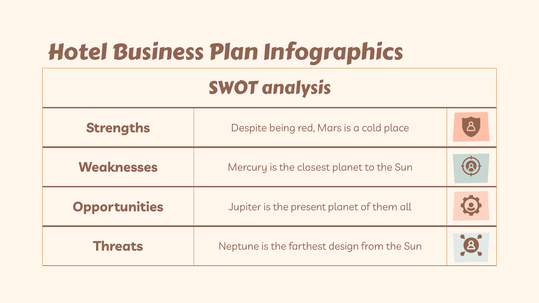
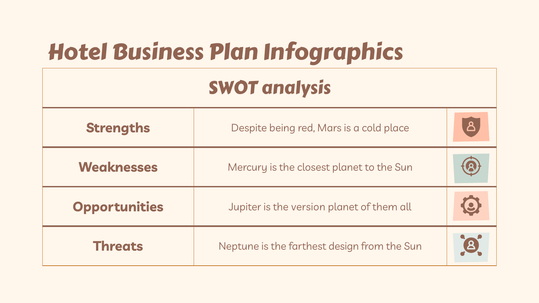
present: present -> version
